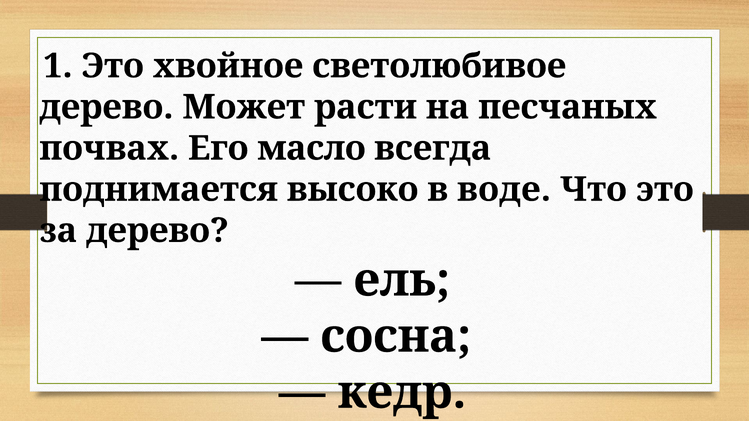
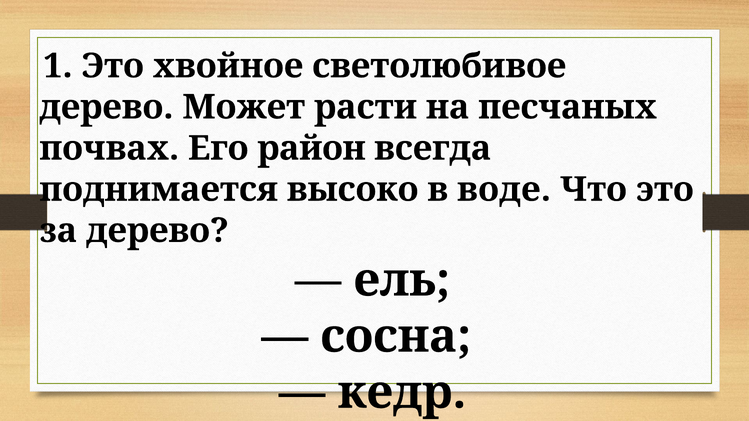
масло: масло -> район
